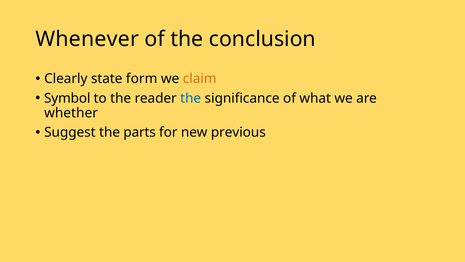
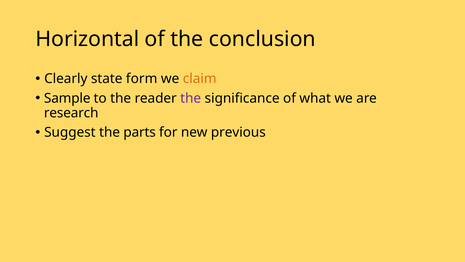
Whenever: Whenever -> Horizontal
Symbol: Symbol -> Sample
the at (191, 98) colour: blue -> purple
whether: whether -> research
